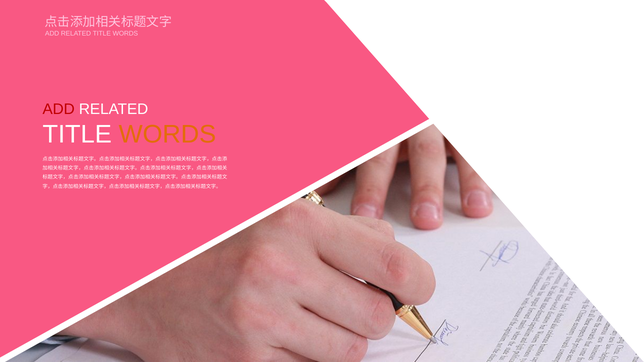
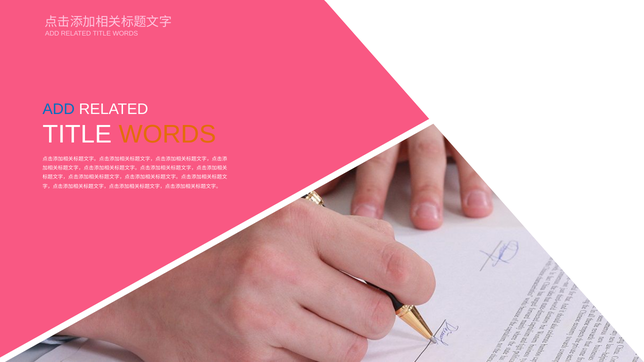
ADD at (59, 109) colour: red -> blue
